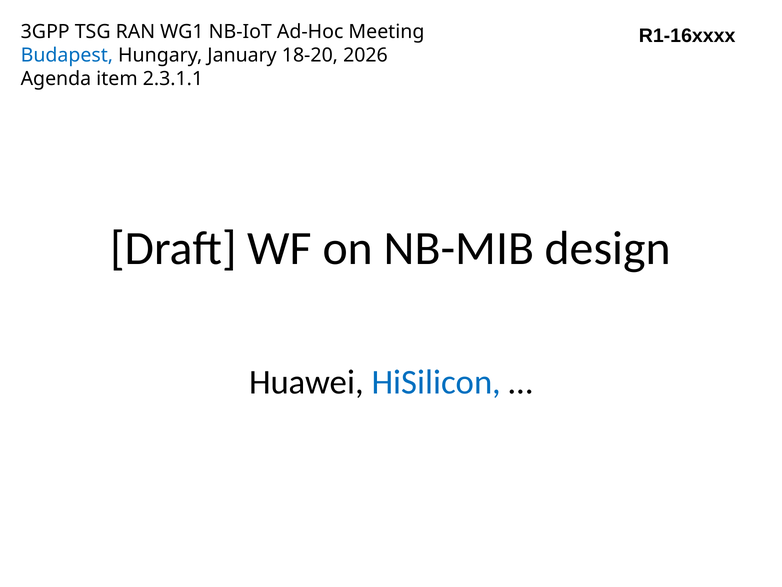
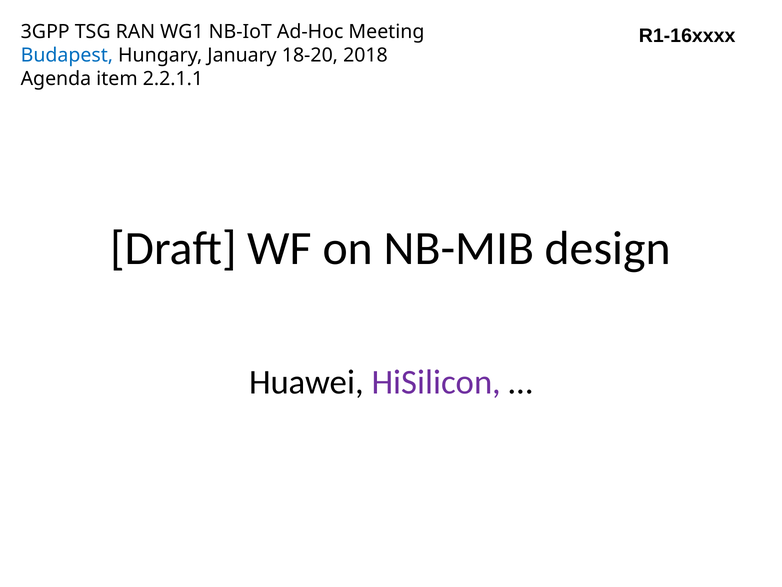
2026: 2026 -> 2018
2.3.1.1: 2.3.1.1 -> 2.2.1.1
HiSilicon colour: blue -> purple
